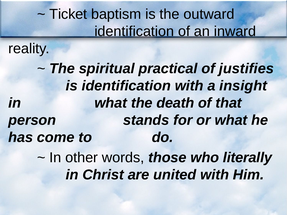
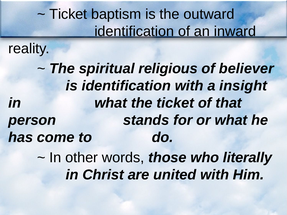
practical: practical -> religious
justifies: justifies -> believer
the death: death -> ticket
